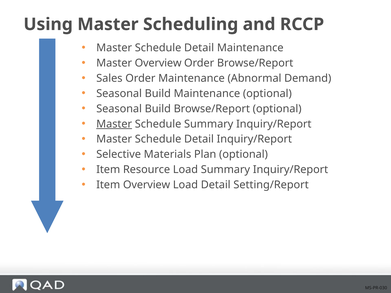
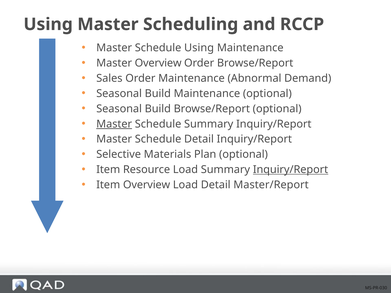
Detail at (199, 48): Detail -> Using
Inquiry/Report at (291, 170) underline: none -> present
Setting/Report: Setting/Report -> Master/Report
